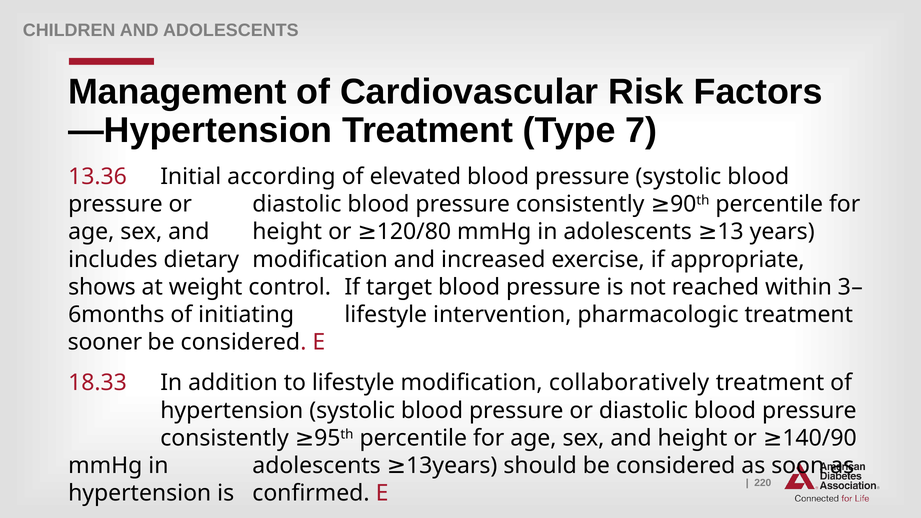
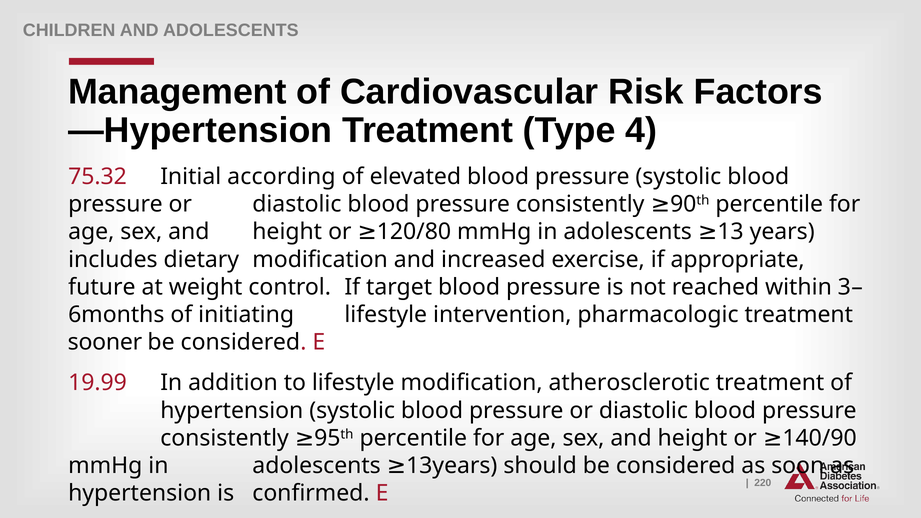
7: 7 -> 4
13.36: 13.36 -> 75.32
shows: shows -> future
18.33: 18.33 -> 19.99
collaboratively: collaboratively -> atherosclerotic
